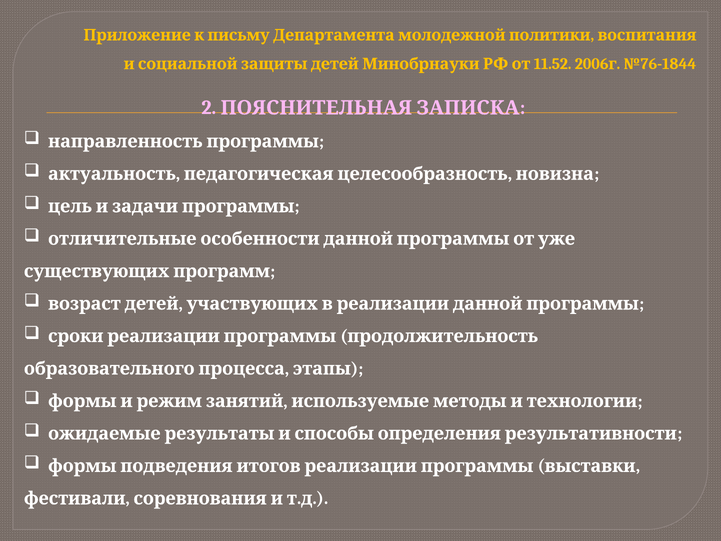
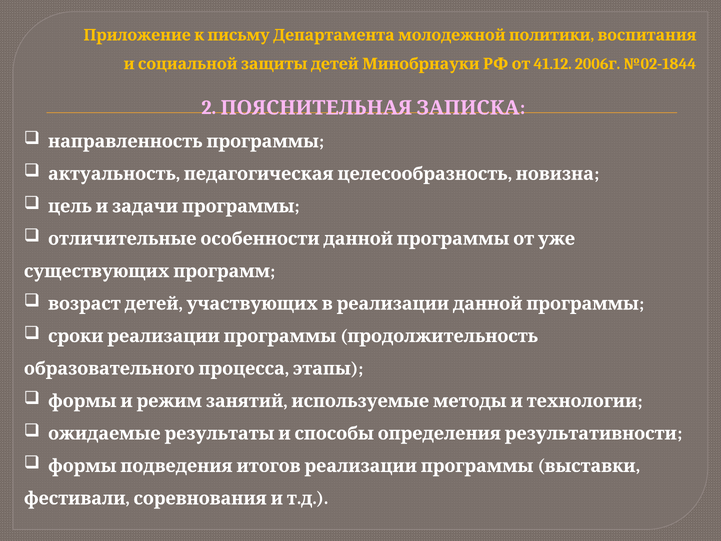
11.52: 11.52 -> 41.12
№76-1844: №76-1844 -> №02-1844
